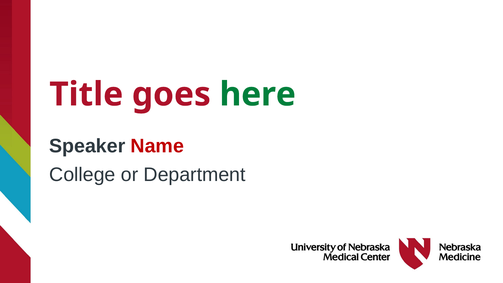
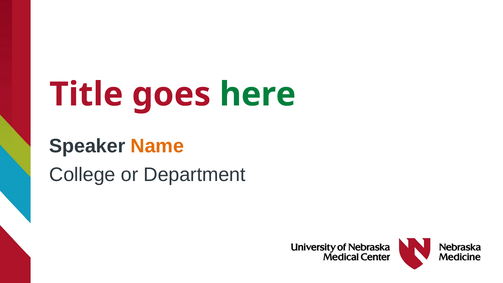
Name colour: red -> orange
